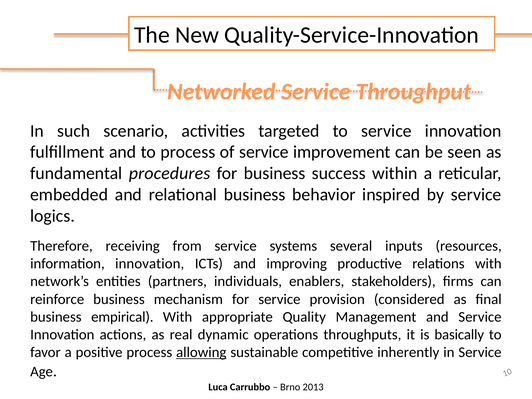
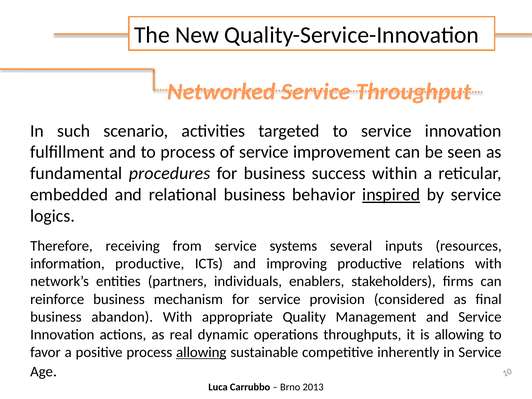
inspired underline: none -> present
information innovation: innovation -> productive
empirical: empirical -> abandon
is basically: basically -> allowing
